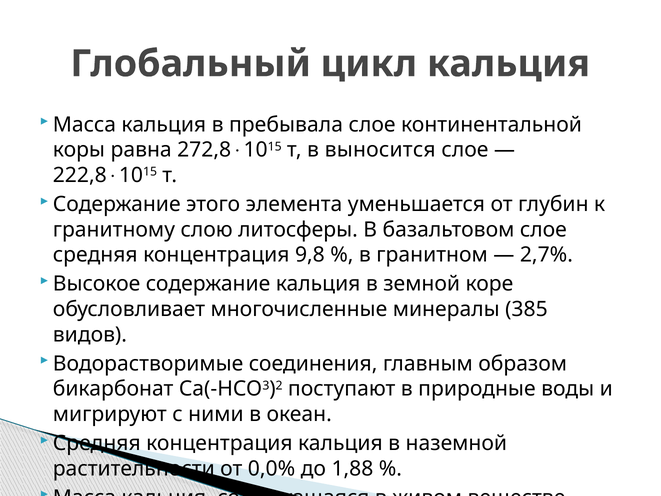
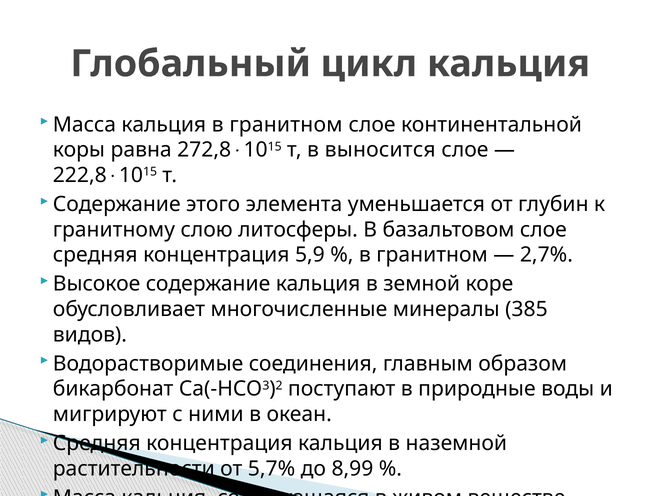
кальция в пребывала: пребывала -> гранитном
9,8: 9,8 -> 5,9
0,0%: 0,0% -> 5,7%
1,88: 1,88 -> 8,99
